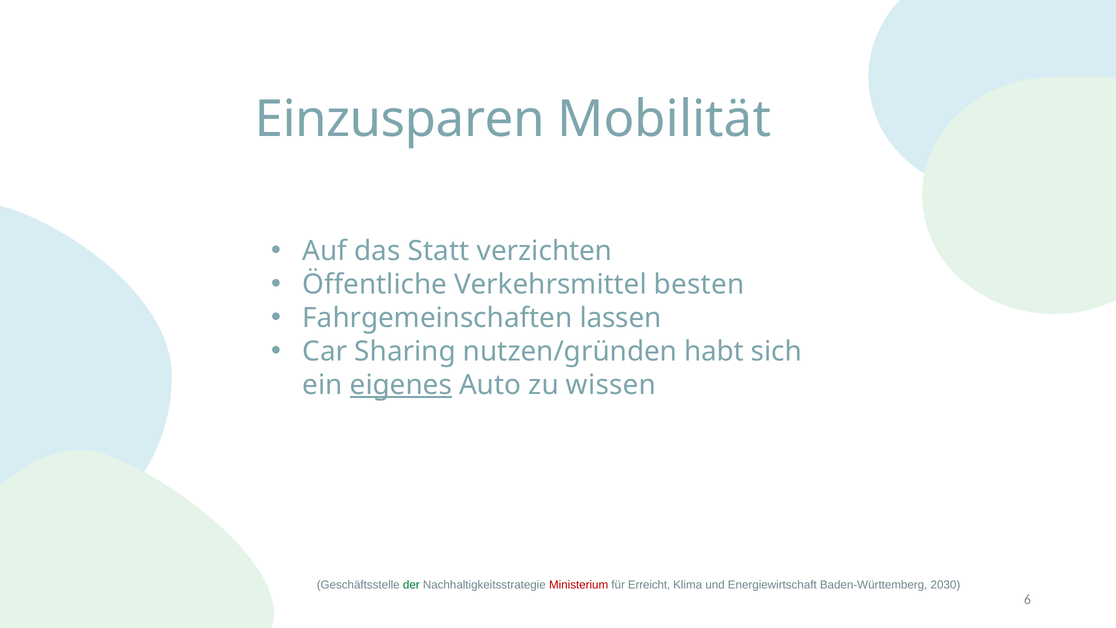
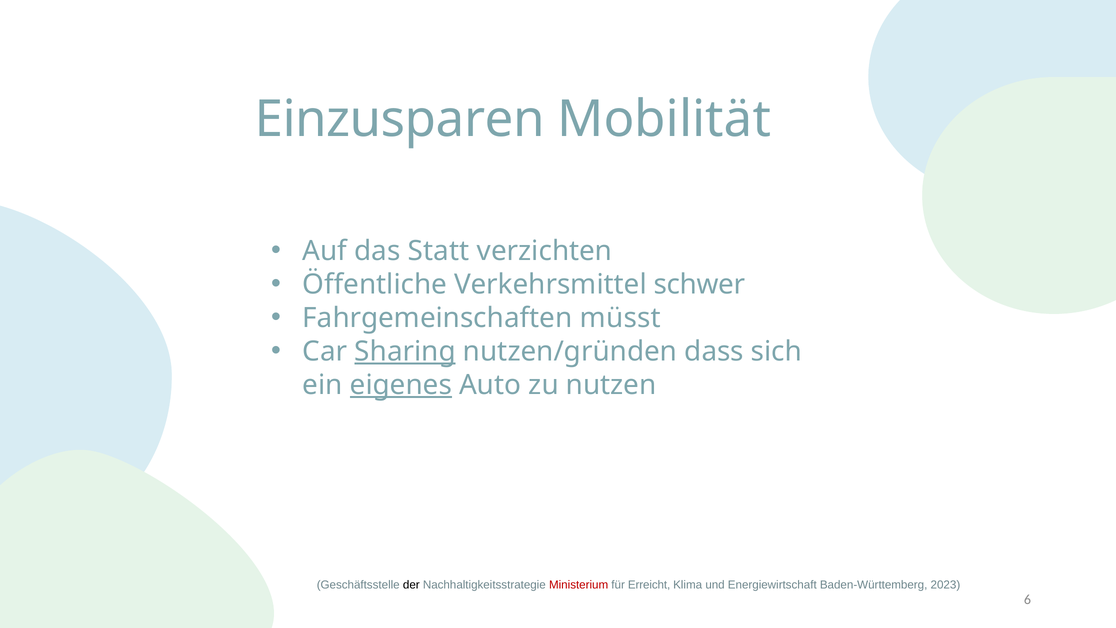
besten: besten -> schwer
lassen: lassen -> müsst
Sharing underline: none -> present
habt: habt -> dass
wissen: wissen -> nutzen
der colour: green -> black
2030: 2030 -> 2023
